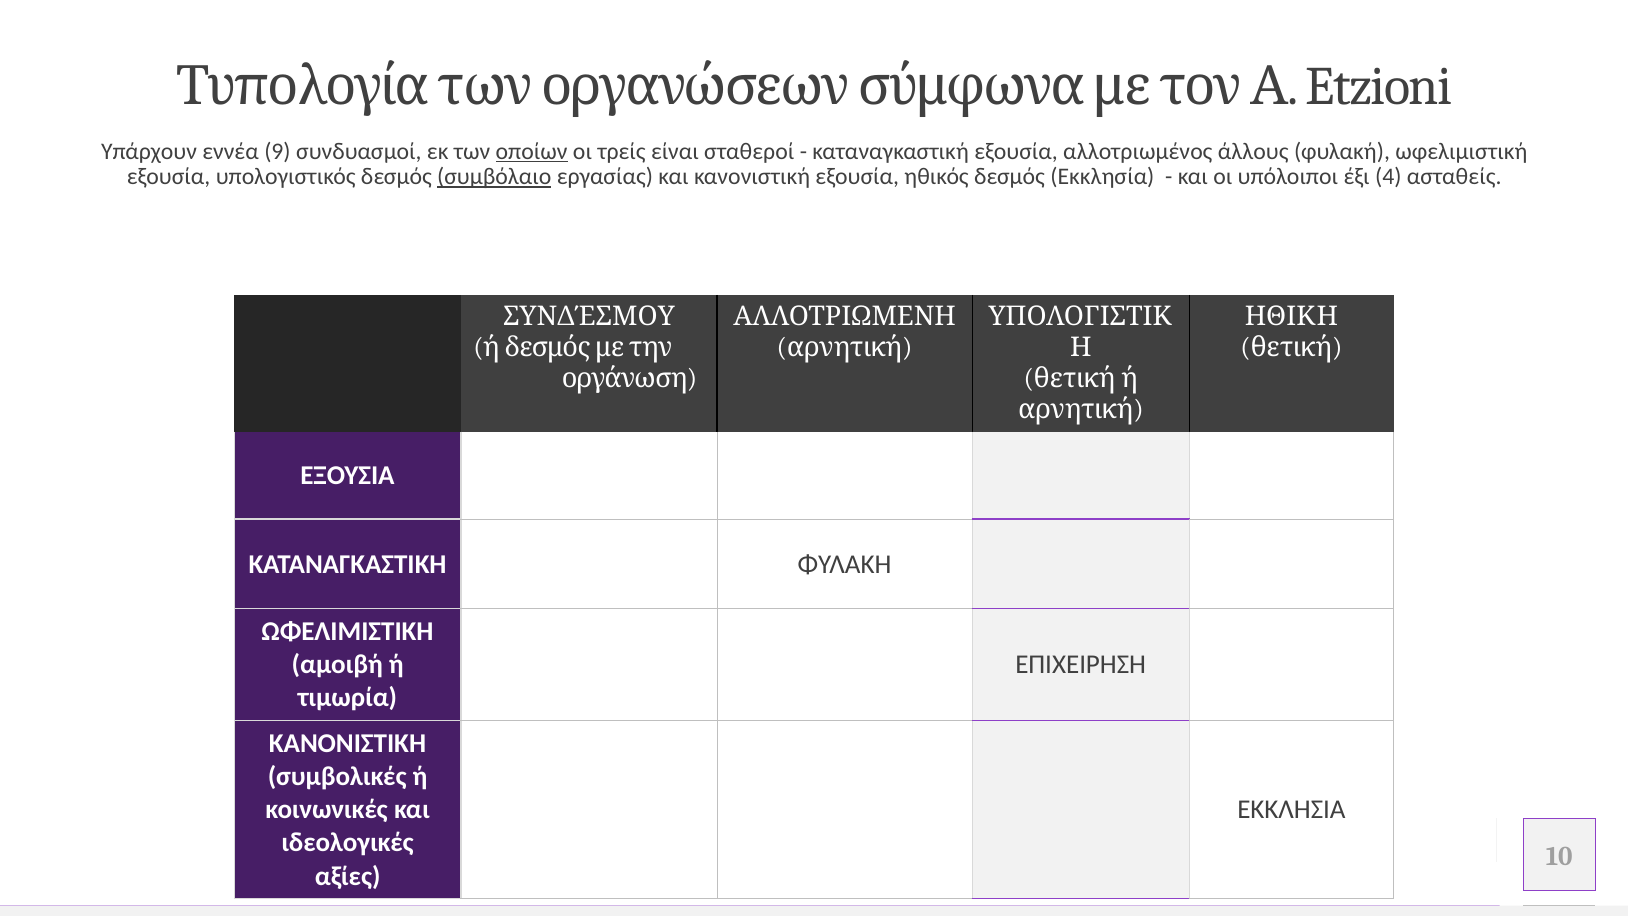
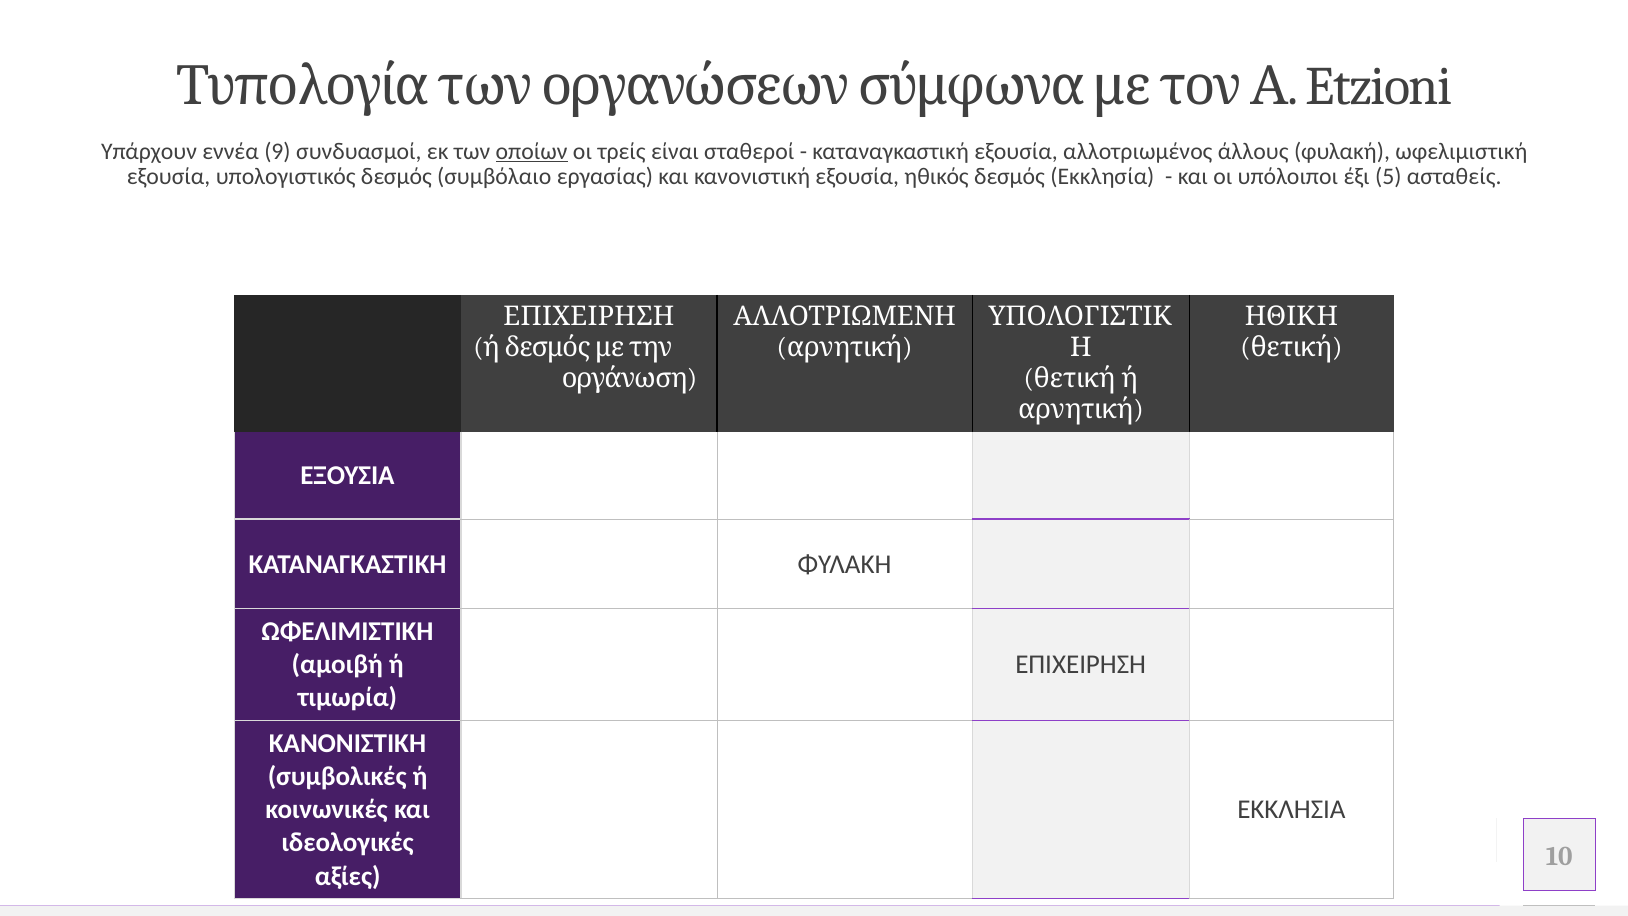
συμβόλαιο underline: present -> none
4: 4 -> 5
ΣΥΝΔΈΣΜΟΥ at (589, 316): ΣΥΝΔΈΣΜΟΥ -> ΕΠΙΧΕΙΡΗΣΗ
